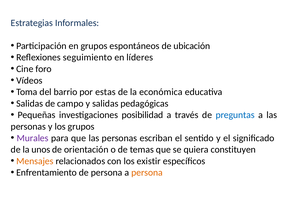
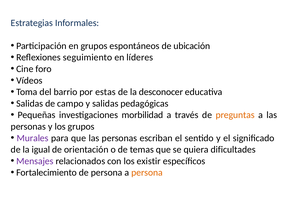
económica: económica -> desconocer
posibilidad: posibilidad -> morbilidad
preguntas colour: blue -> orange
unos: unos -> igual
constituyen: constituyen -> dificultades
Mensajes colour: orange -> purple
Enfrentamiento: Enfrentamiento -> Fortalecimiento
